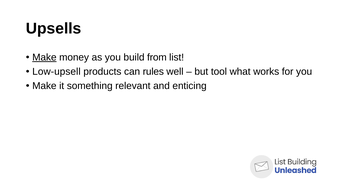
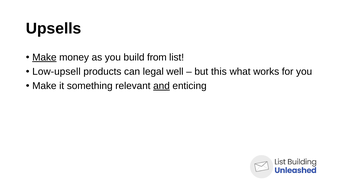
rules: rules -> legal
tool: tool -> this
and underline: none -> present
